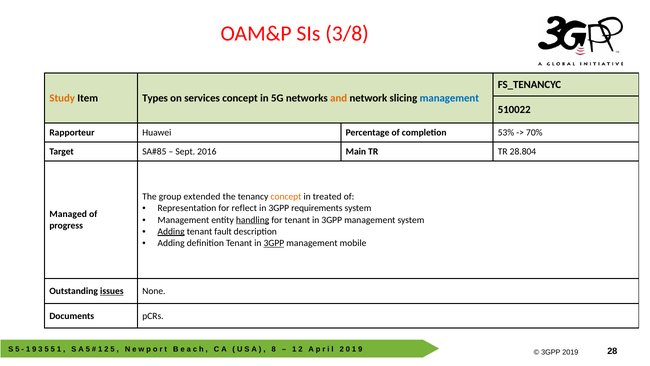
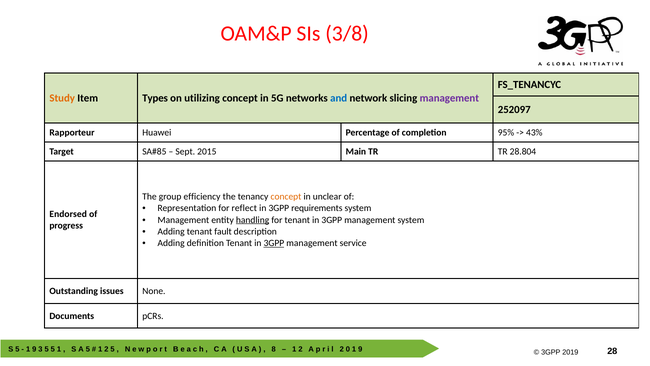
services: services -> utilizing
and colour: orange -> blue
management at (449, 98) colour: blue -> purple
510022: 510022 -> 252097
53%: 53% -> 95%
70%: 70% -> 43%
2016: 2016 -> 2015
extended: extended -> efficiency
treated: treated -> unclear
Managed: Managed -> Endorsed
Adding at (171, 231) underline: present -> none
mobile: mobile -> service
issues underline: present -> none
